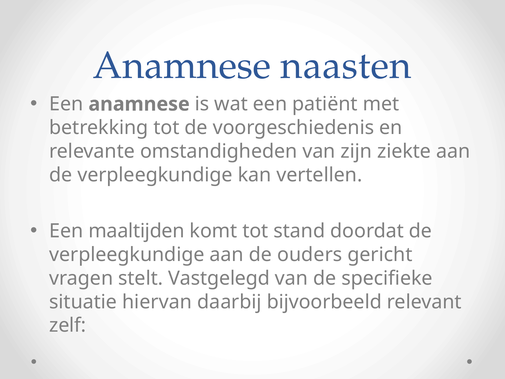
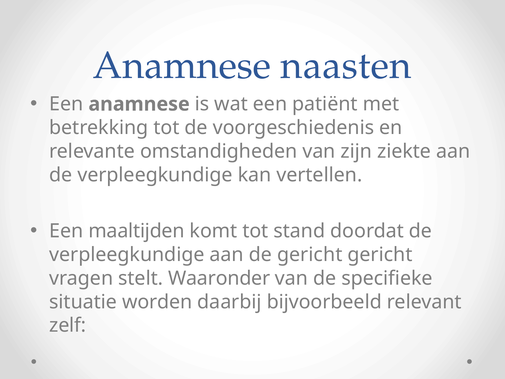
de ouders: ouders -> gericht
Vastgelegd: Vastgelegd -> Waaronder
hiervan: hiervan -> worden
